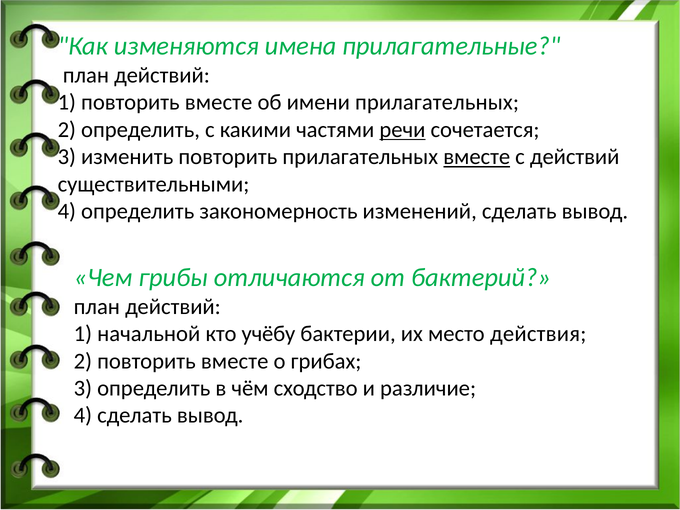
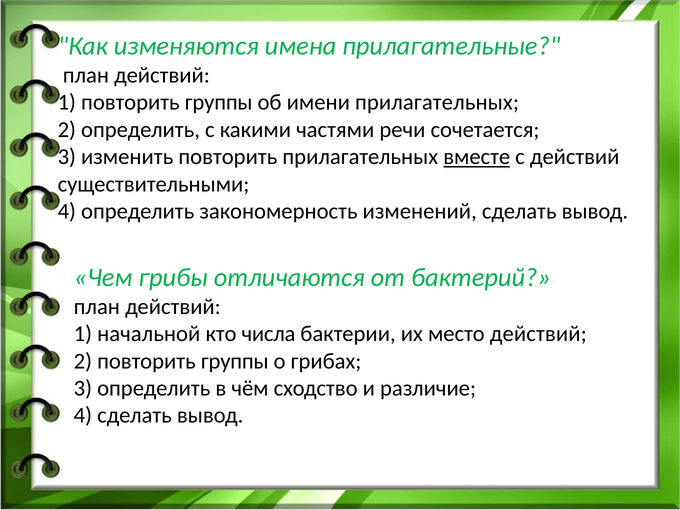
1 повторить вместе: вместе -> группы
речи underline: present -> none
учёбу: учёбу -> числа
место действия: действия -> действий
2 повторить вместе: вместе -> группы
